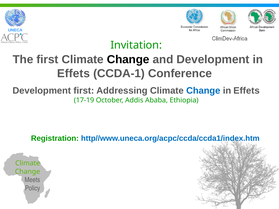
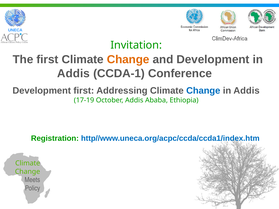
Change at (128, 60) colour: black -> orange
Effets at (73, 74): Effets -> Addis
Effets at (247, 91): Effets -> Addis
